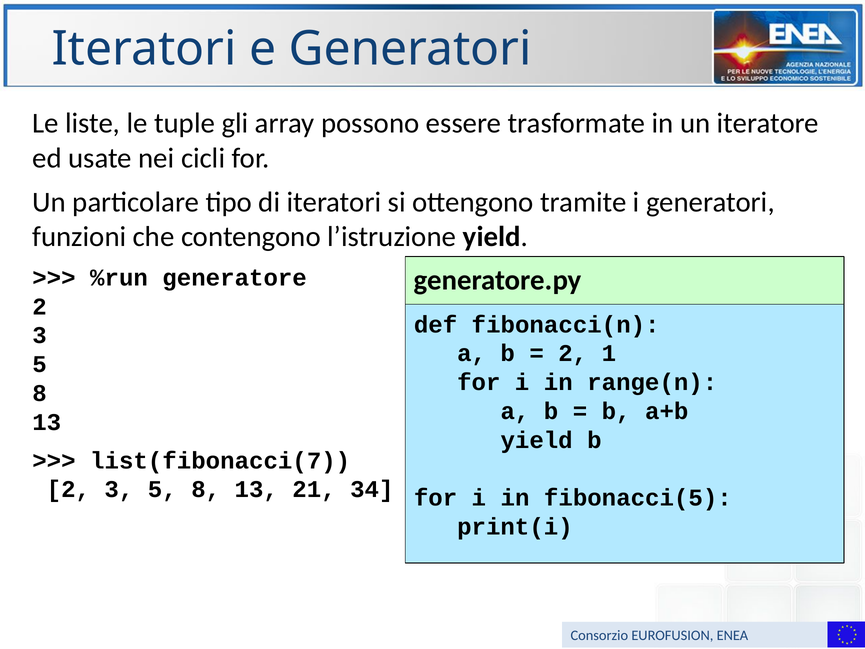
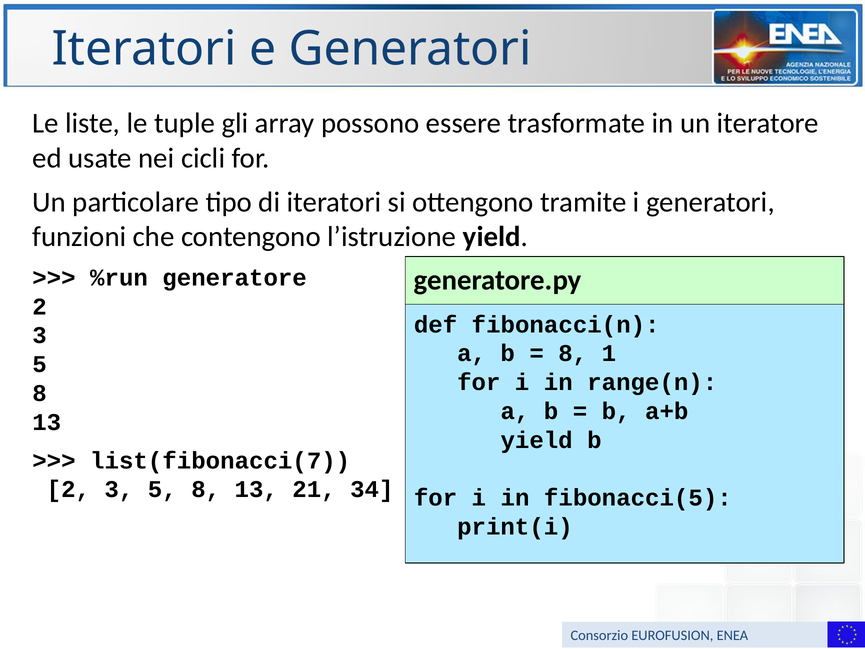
2 at (573, 353): 2 -> 8
